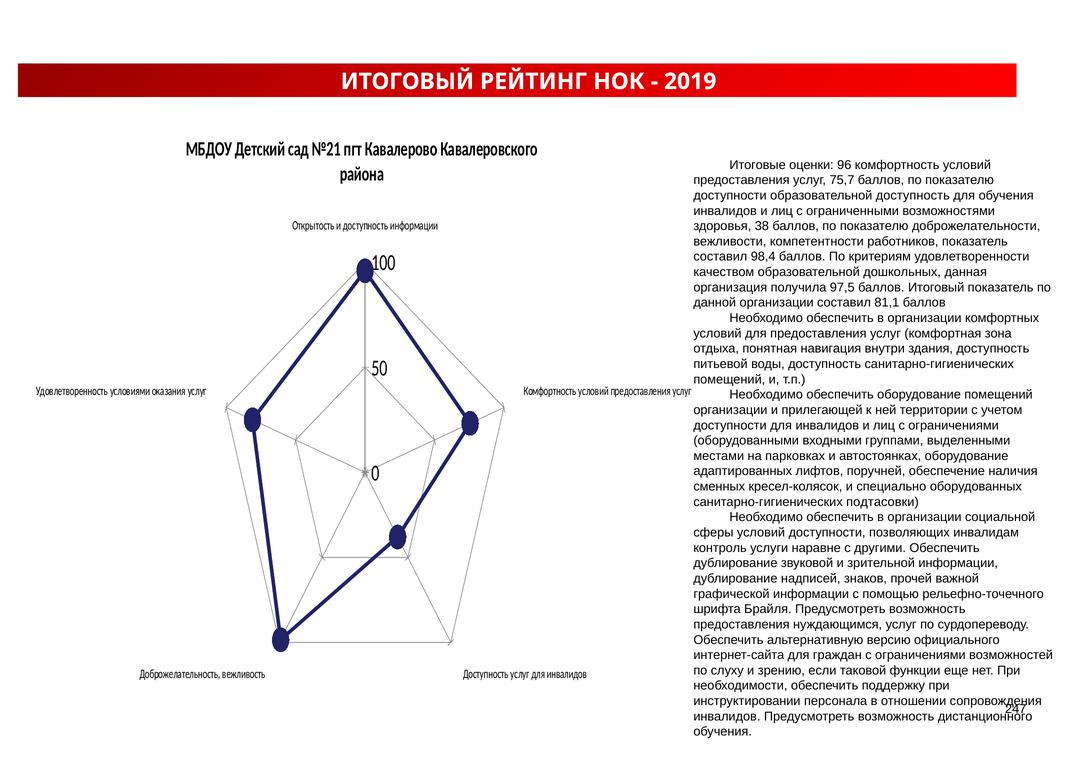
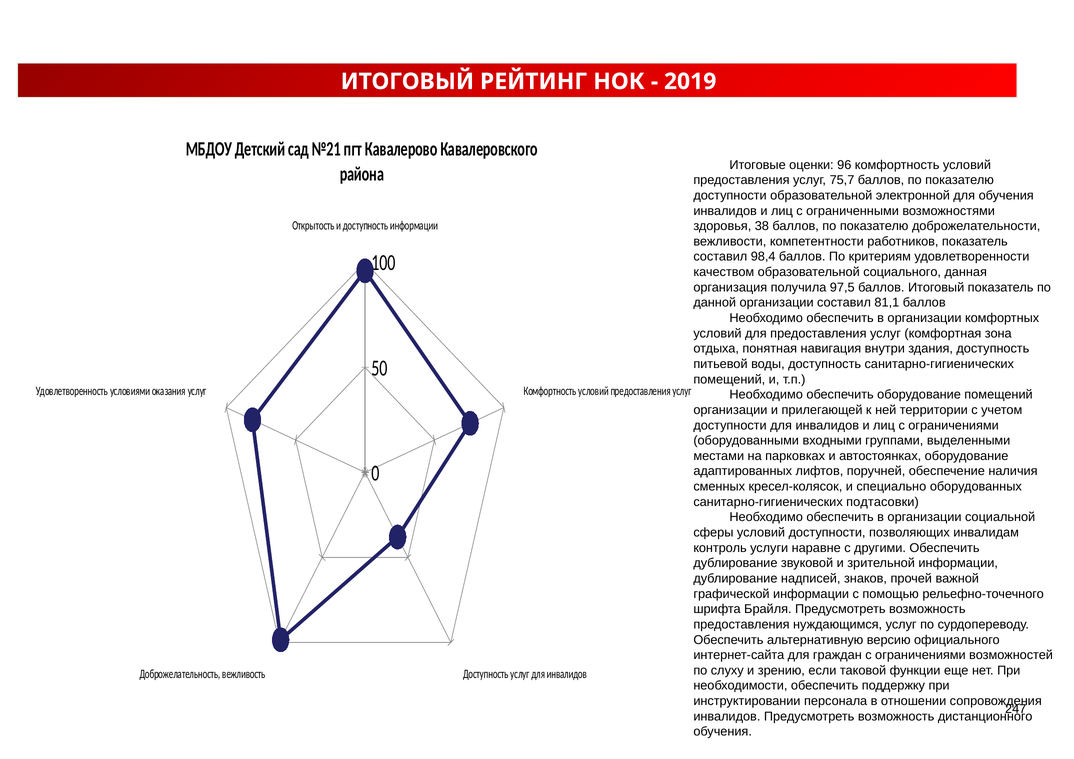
образовательной доступность: доступность -> электронной
дошкольных: дошкольных -> социального
